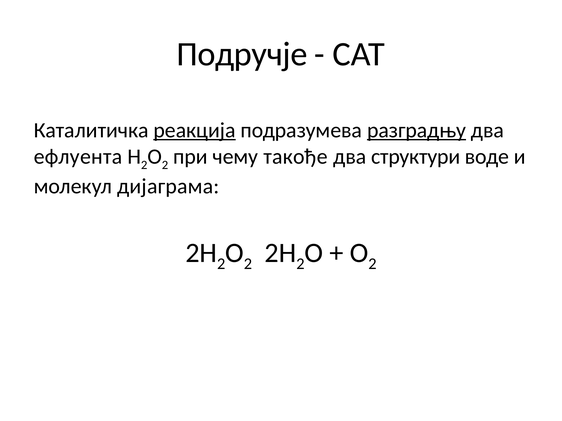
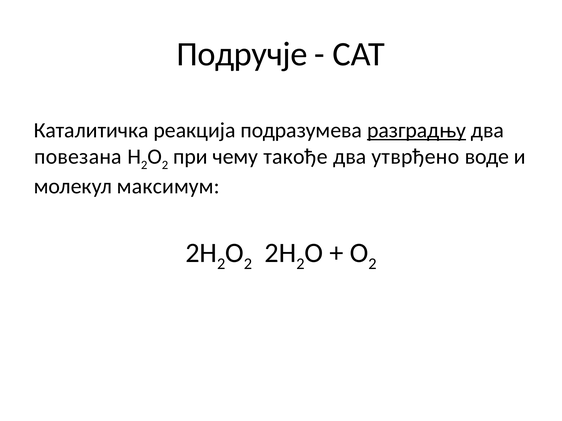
реакција underline: present -> none
ефлуента: ефлуента -> повезана
структури: структури -> утврђено
дијаграма: дијаграма -> максимум
